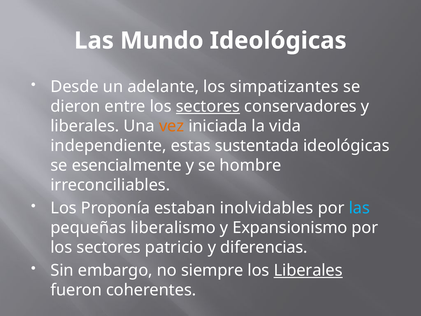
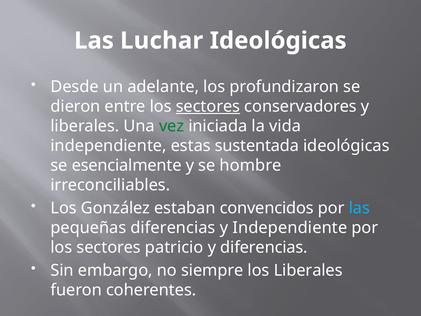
Mundo: Mundo -> Luchar
simpatizantes: simpatizantes -> profundizaron
vez colour: orange -> green
Proponía: Proponía -> González
inolvidables: inolvidables -> convencidos
pequeñas liberalismo: liberalismo -> diferencias
y Expansionismo: Expansionismo -> Independiente
Liberales at (308, 270) underline: present -> none
